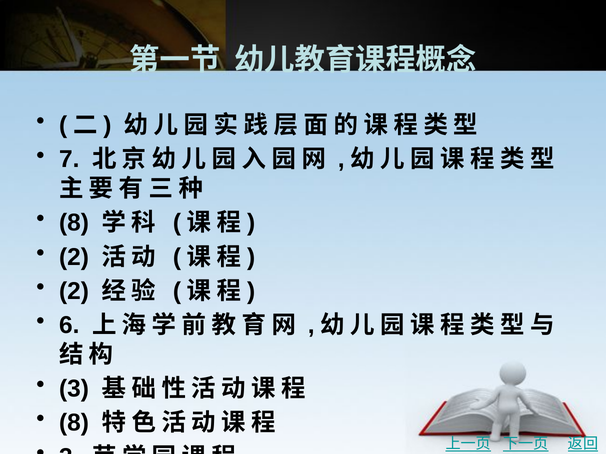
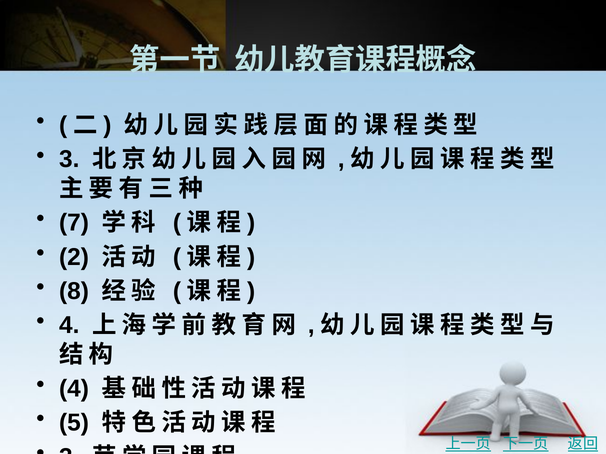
7 at (69, 160): 7 -> 3
8 at (74, 223): 8 -> 7
2 at (74, 291): 2 -> 8
6 at (69, 326): 6 -> 4
3 at (74, 389): 3 -> 4
8 at (74, 423): 8 -> 5
